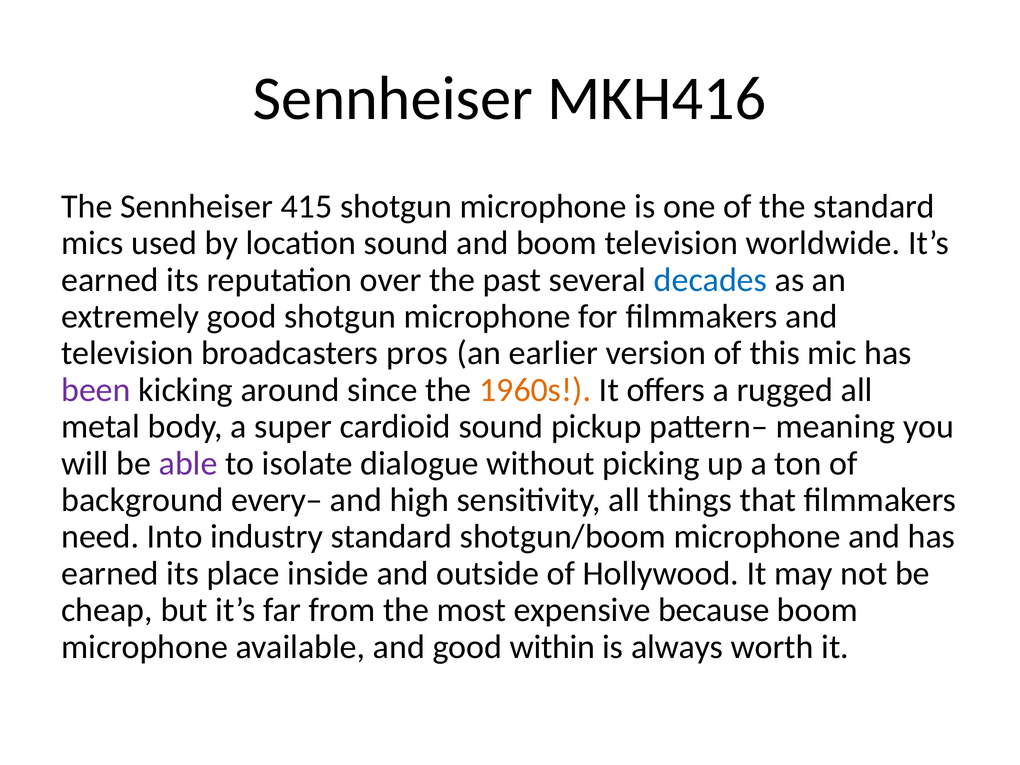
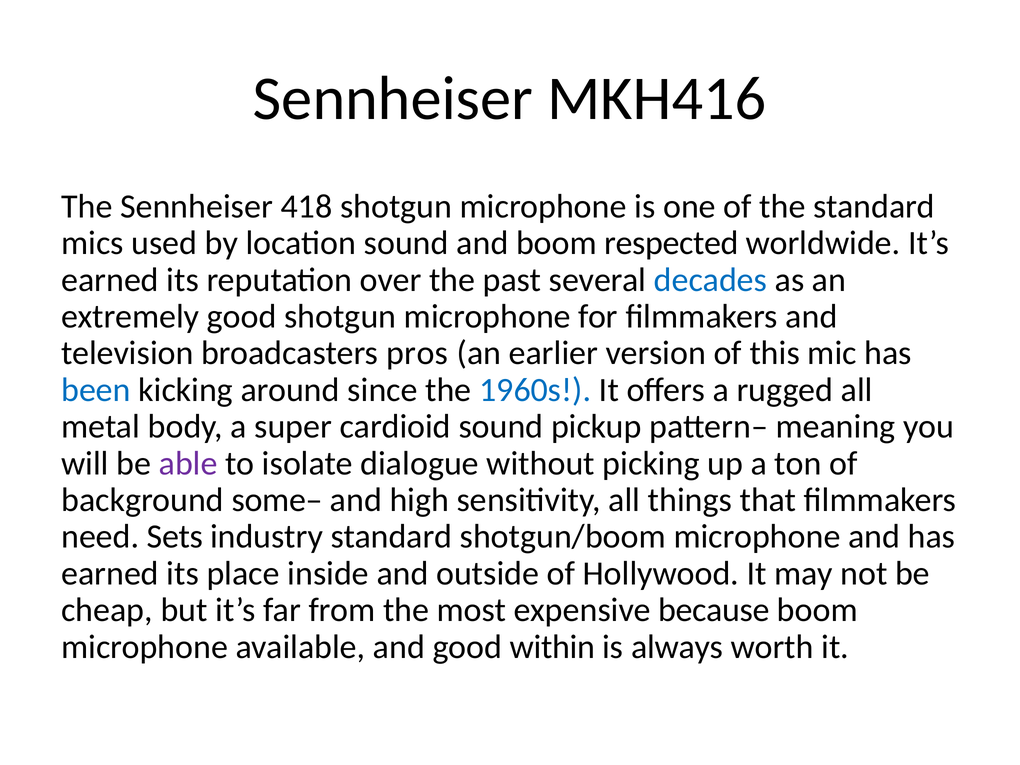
415: 415 -> 418
boom television: television -> respected
been colour: purple -> blue
1960s colour: orange -> blue
every–: every– -> some–
Into: Into -> Sets
